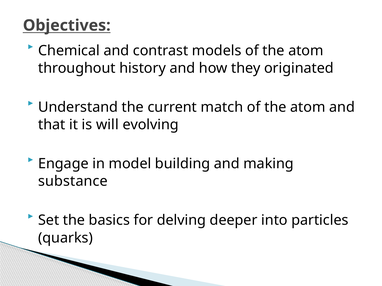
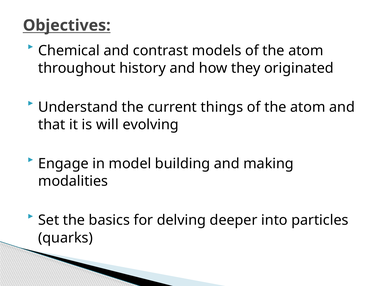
match: match -> things
substance: substance -> modalities
